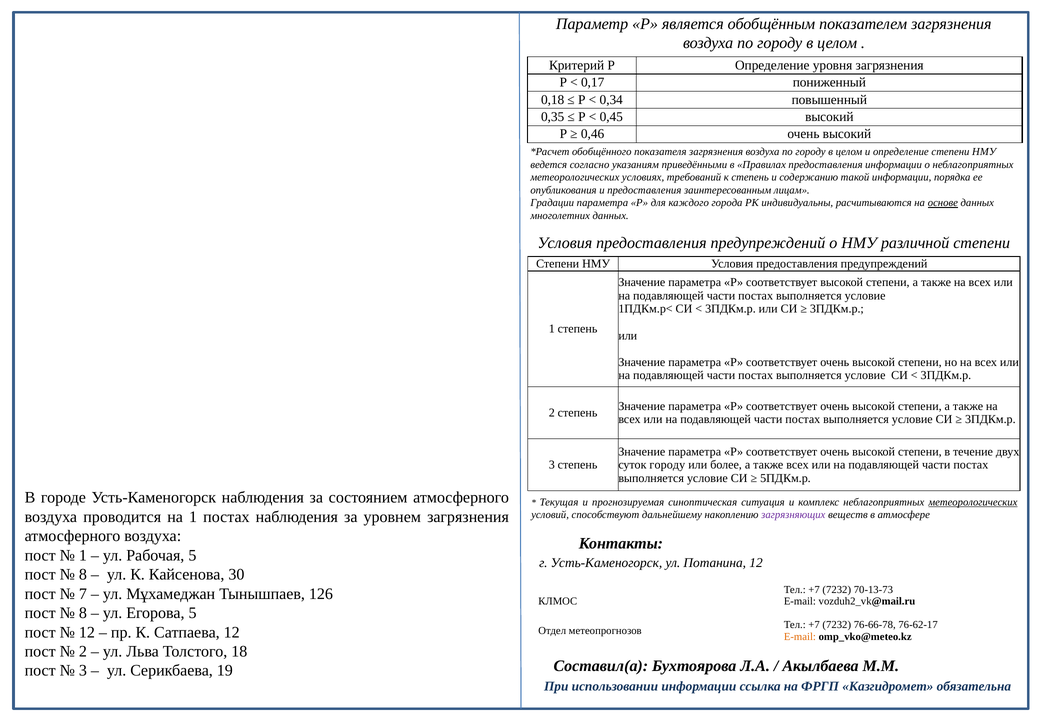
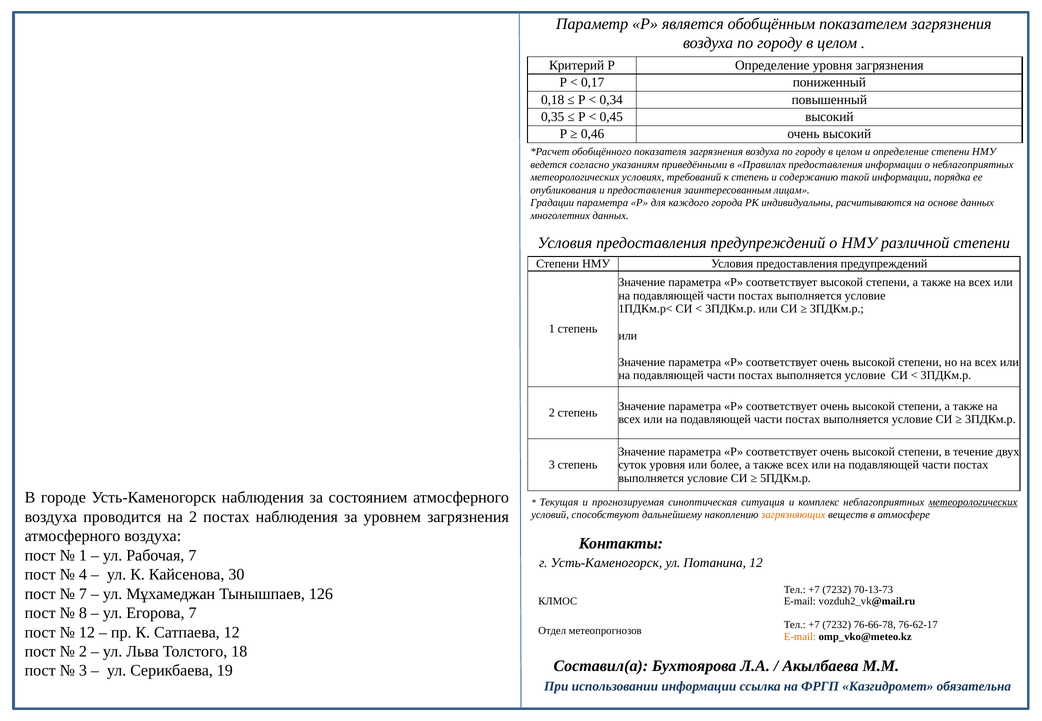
основе underline: present -> none
суток городу: городу -> уровня
на 1: 1 -> 2
загрязняющих colour: purple -> orange
Рабочая 5: 5 -> 7
8 at (83, 575): 8 -> 4
Егорова 5: 5 -> 7
